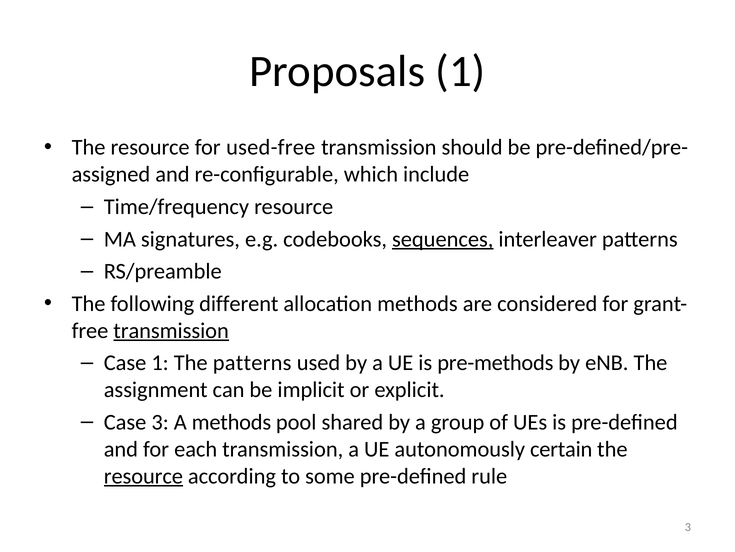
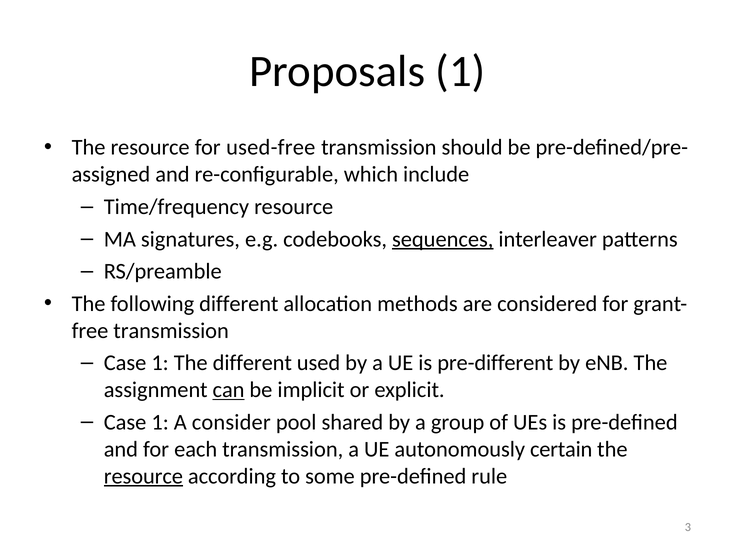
transmission at (171, 330) underline: present -> none
The patterns: patterns -> different
pre-methods: pre-methods -> pre-different
can underline: none -> present
3 at (160, 422): 3 -> 1
A methods: methods -> consider
